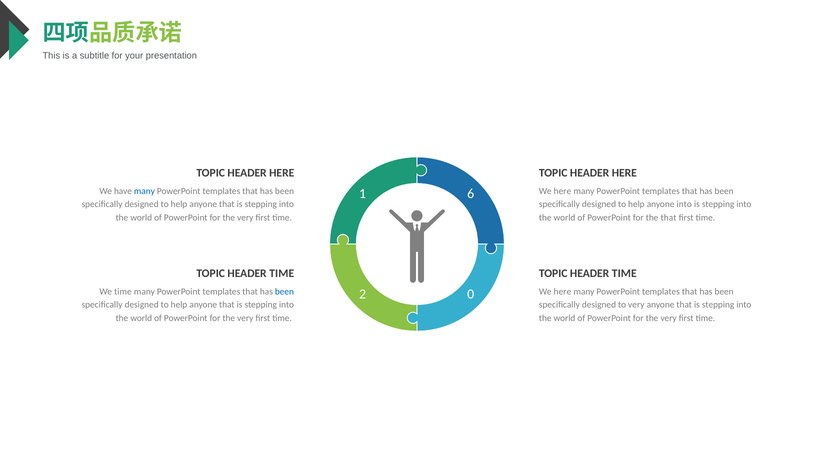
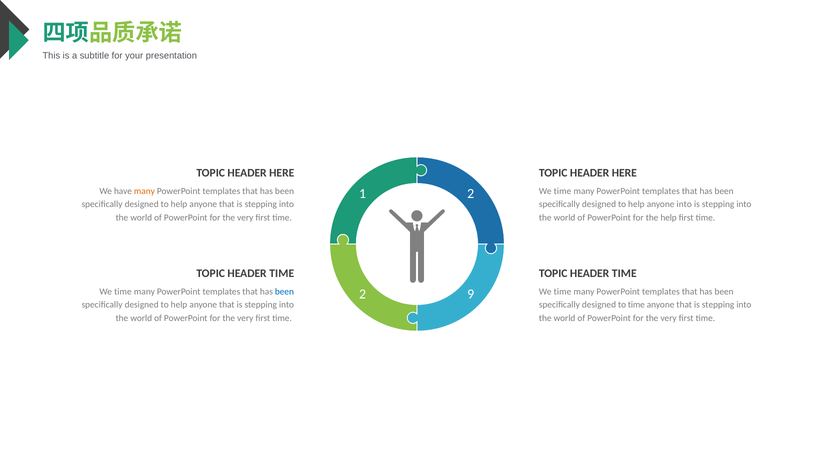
many at (144, 191) colour: blue -> orange
here at (562, 191): here -> time
1 6: 6 -> 2
the that: that -> help
here at (562, 291): here -> time
0: 0 -> 9
to very: very -> time
